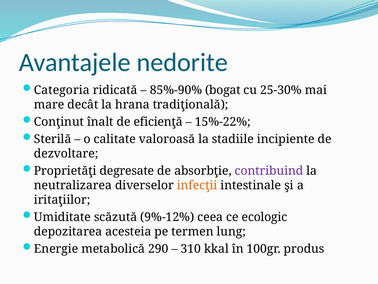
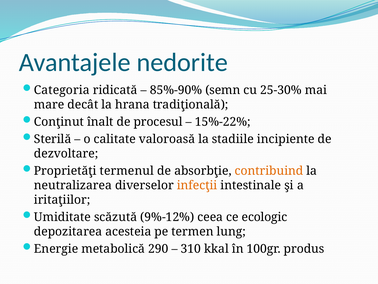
bogat: bogat -> semn
eficienţă: eficienţă -> procesul
degresate: degresate -> termenul
contribuind colour: purple -> orange
